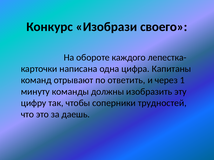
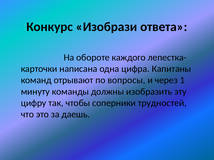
своего: своего -> ответа
ответить: ответить -> вопросы
